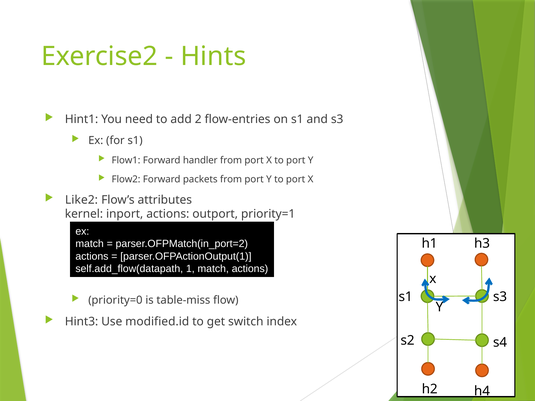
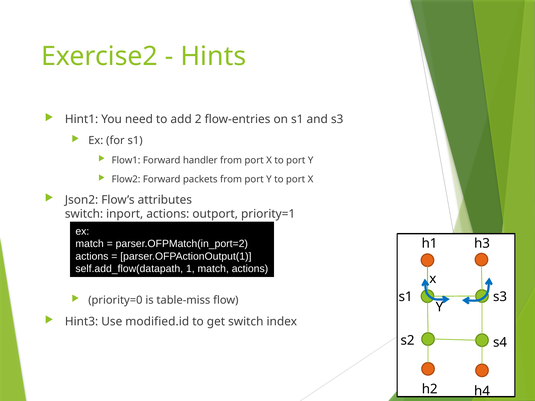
Like2: Like2 -> Json2
kernel at (84, 214): kernel -> switch
